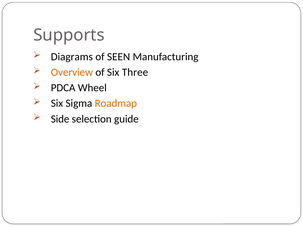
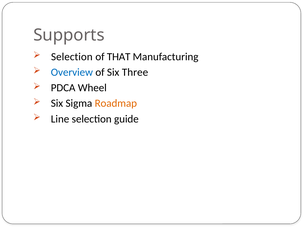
Diagrams at (72, 57): Diagrams -> Selection
SEEN: SEEN -> THAT
Overview colour: orange -> blue
Side: Side -> Line
